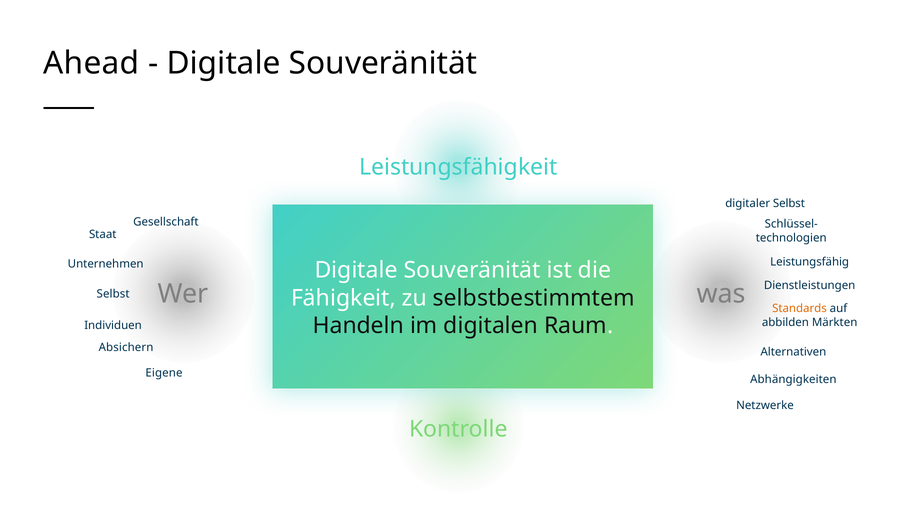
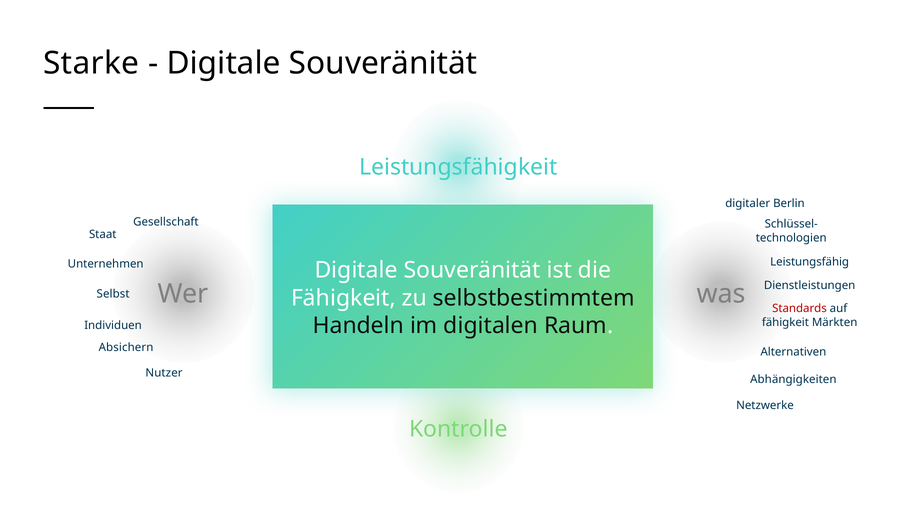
Ahead: Ahead -> Starke
Selbst at (789, 204): Selbst -> Berlin
Standards colour: orange -> red
abbilden at (785, 322): abbilden -> fähigkeit
Eigene at (164, 373): Eigene -> Nutzer
